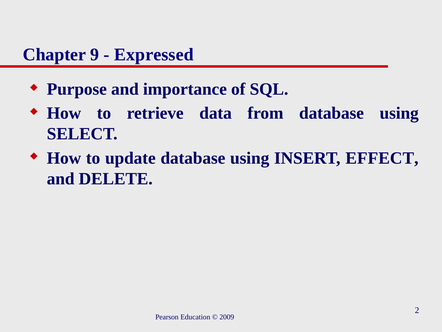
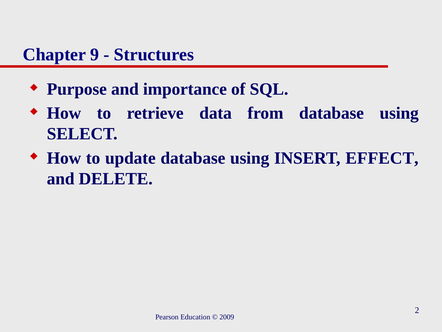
Expressed: Expressed -> Structures
